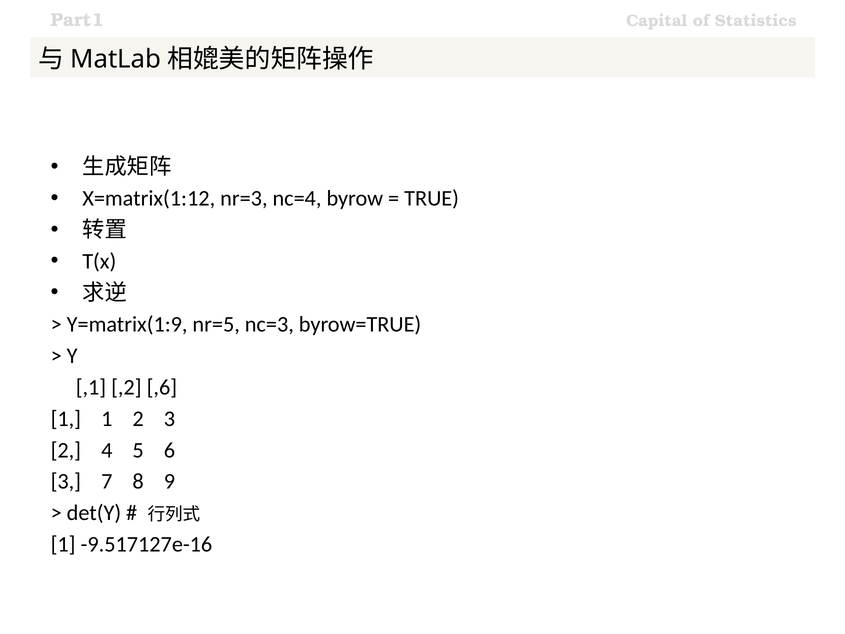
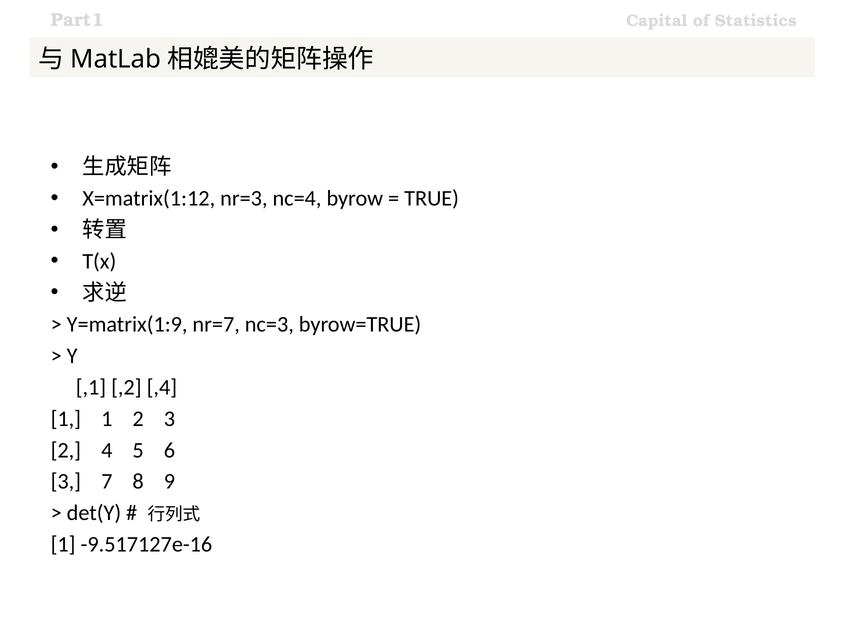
nr=5: nr=5 -> nr=7
,6: ,6 -> ,4
